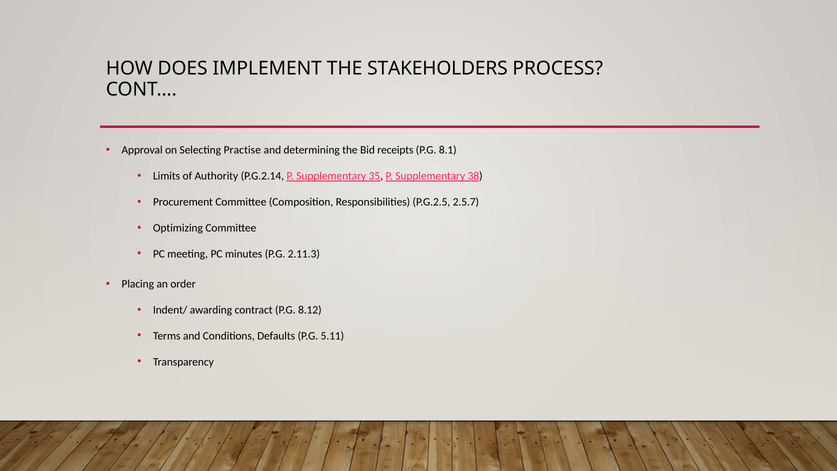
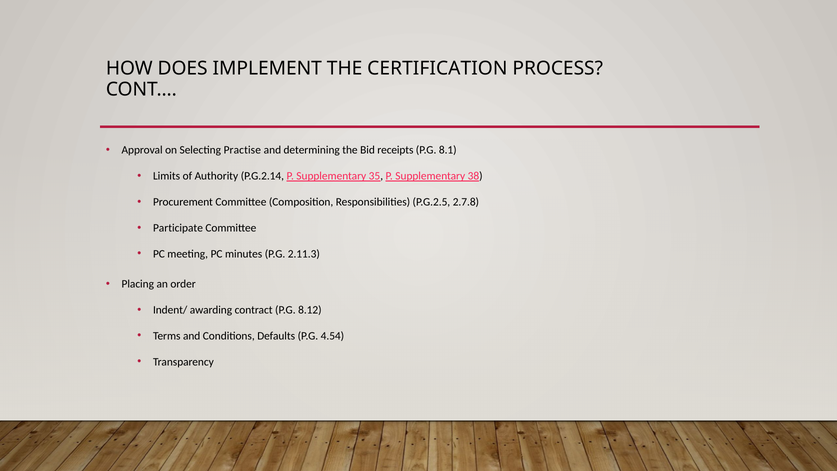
STAKEHOLDERS: STAKEHOLDERS -> CERTIFICATION
2.5.7: 2.5.7 -> 2.7.8
Optimizing: Optimizing -> Participate
5.11: 5.11 -> 4.54
